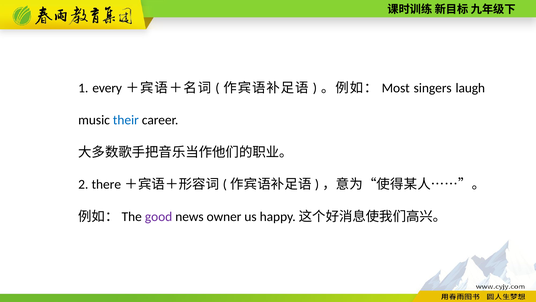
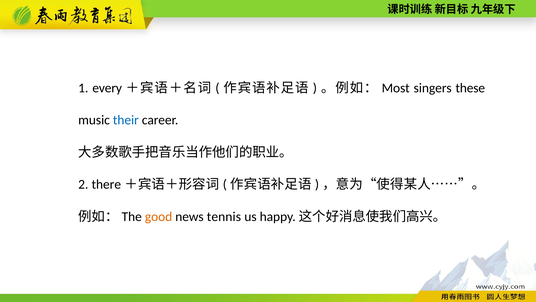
laugh: laugh -> these
good colour: purple -> orange
owner: owner -> tennis
